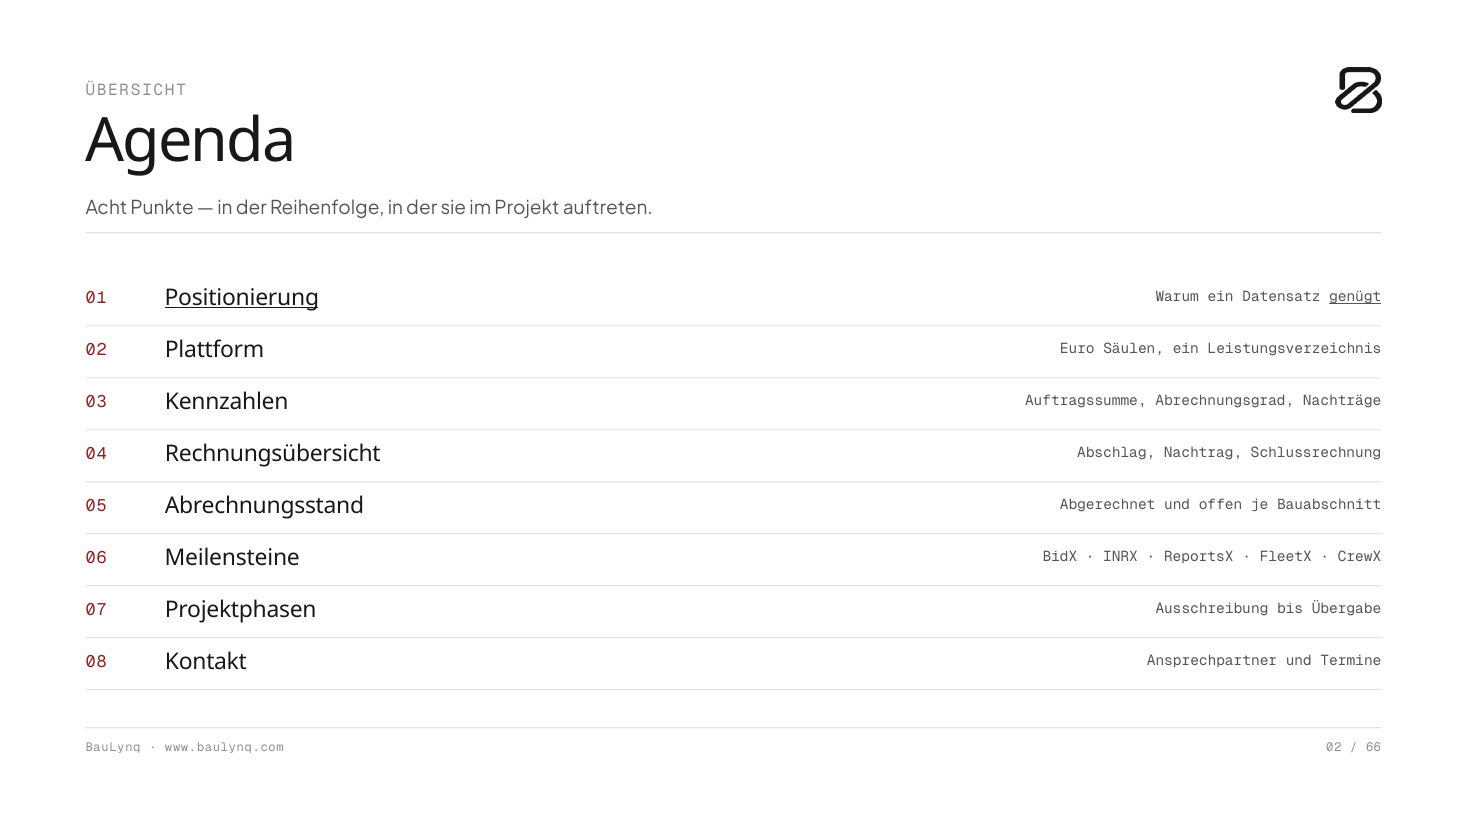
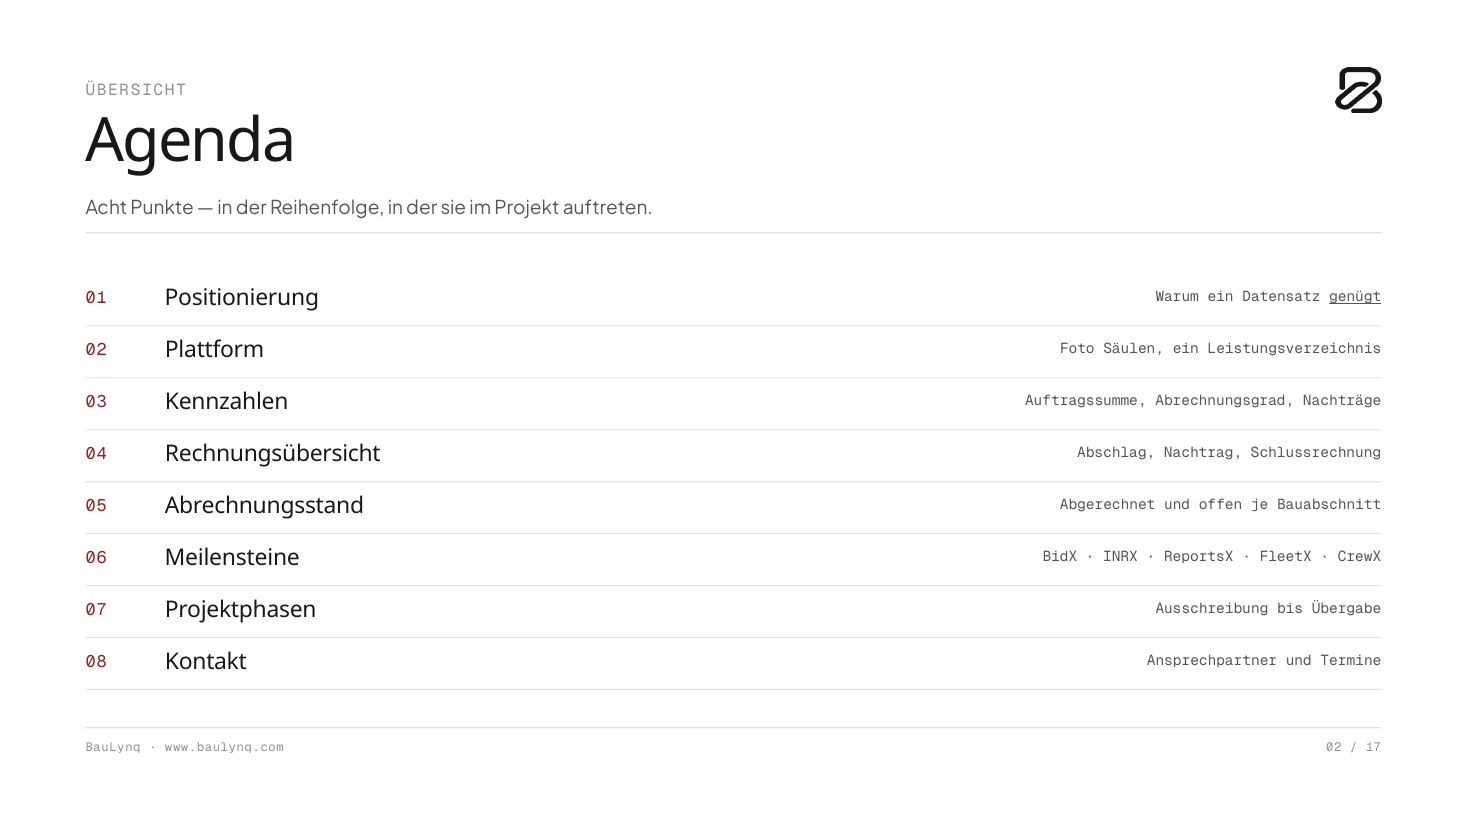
Positionierung underline: present -> none
Euro: Euro -> Foto
66: 66 -> 17
